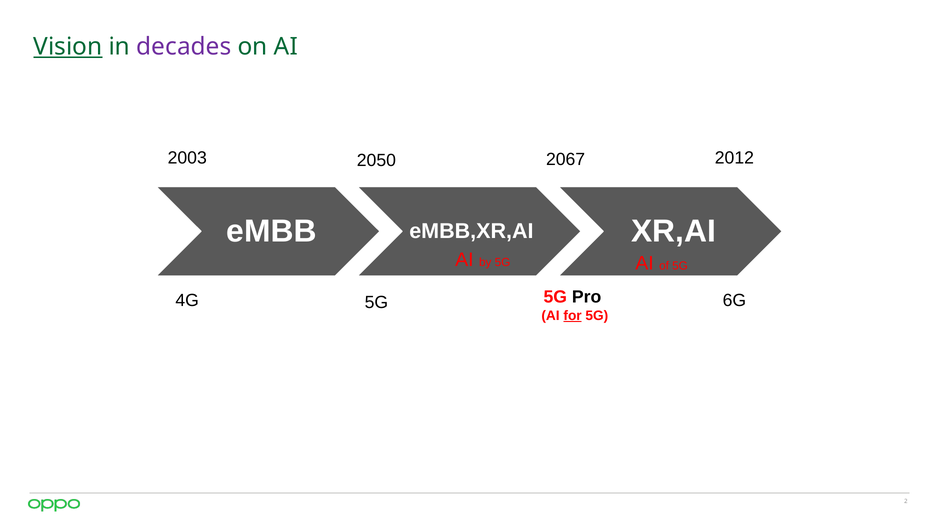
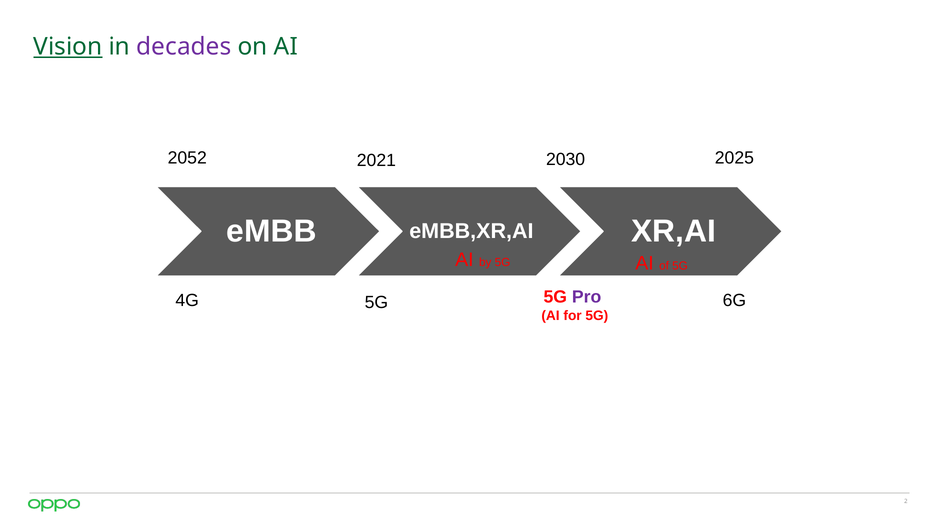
2003: 2003 -> 2052
2012: 2012 -> 2025
2067: 2067 -> 2030
2050: 2050 -> 2021
Pro colour: black -> purple
for underline: present -> none
